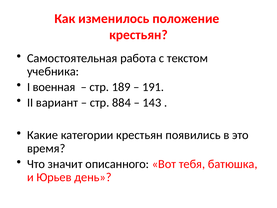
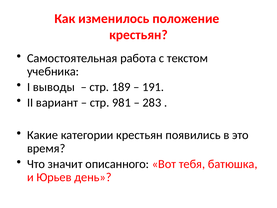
военная: военная -> выводы
884: 884 -> 981
143: 143 -> 283
